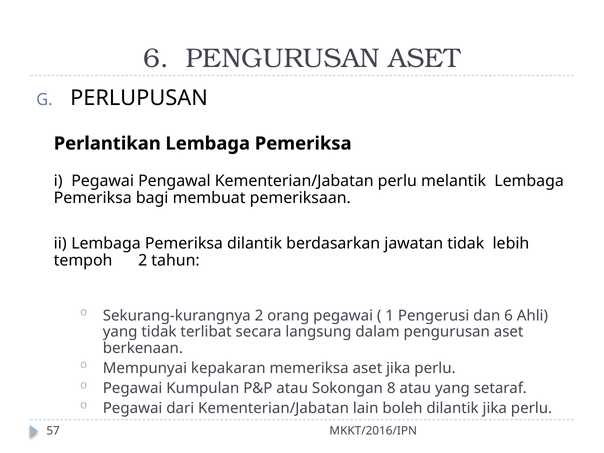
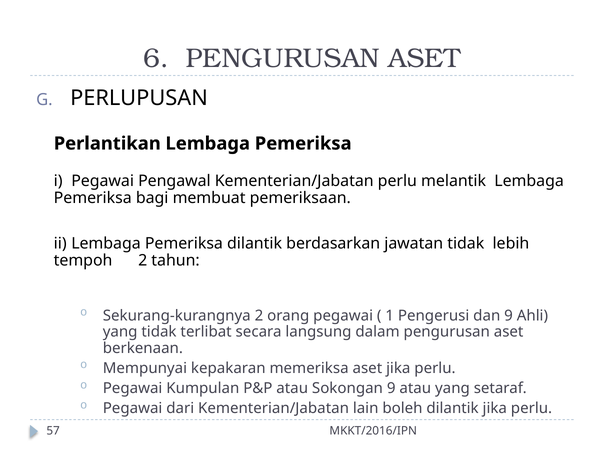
dan 6: 6 -> 9
Sokongan 8: 8 -> 9
